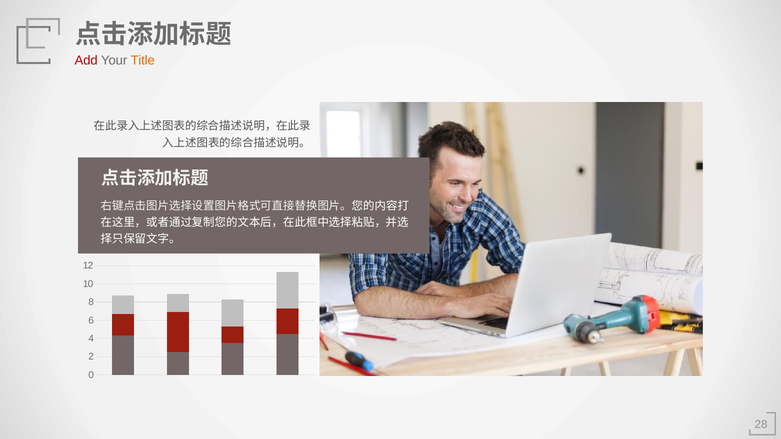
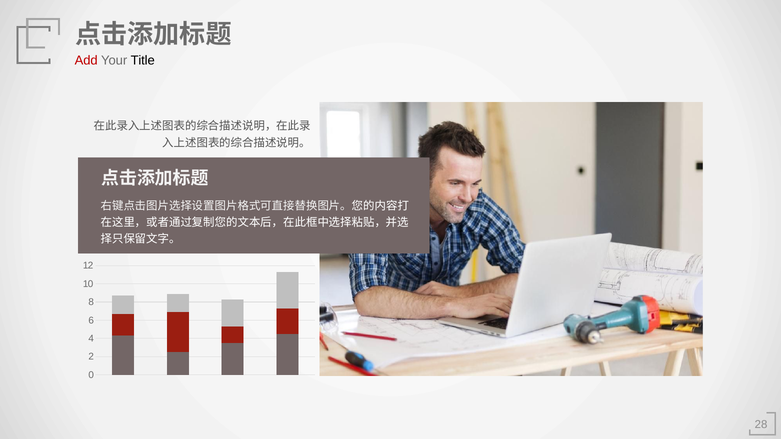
Title colour: orange -> black
